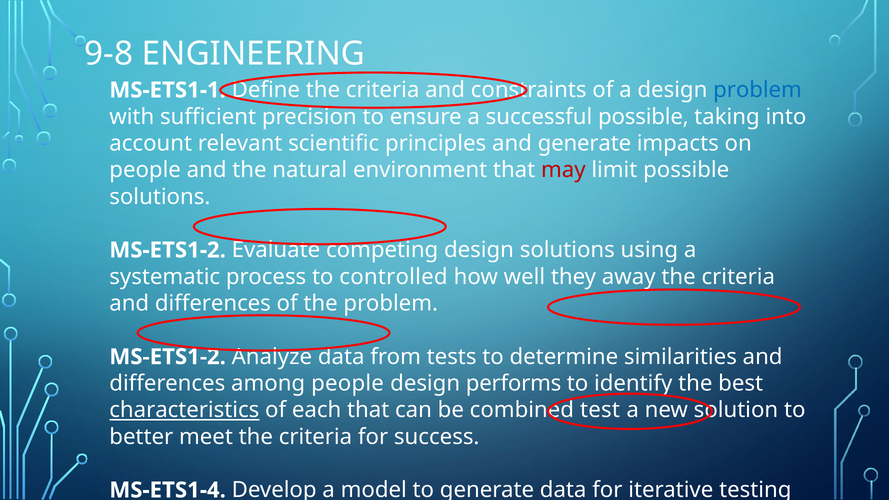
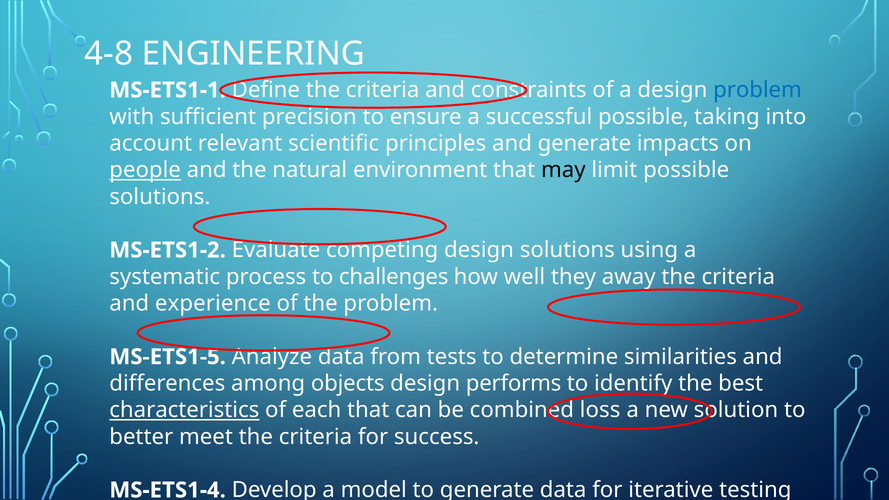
9-8: 9-8 -> 4-8
people at (145, 170) underline: none -> present
may colour: red -> black
controlled: controlled -> challenges
differences at (213, 304): differences -> experience
MS-ETS1-2 at (168, 357): MS-ETS1-2 -> MS-ETS1-5
among people: people -> objects
test: test -> loss
